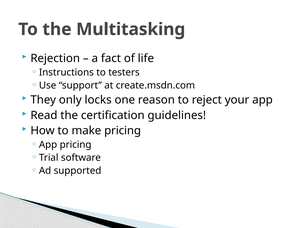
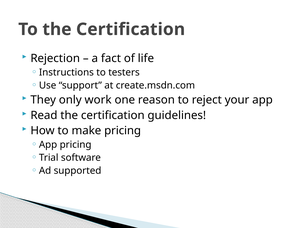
To the Multitasking: Multitasking -> Certification
locks: locks -> work
